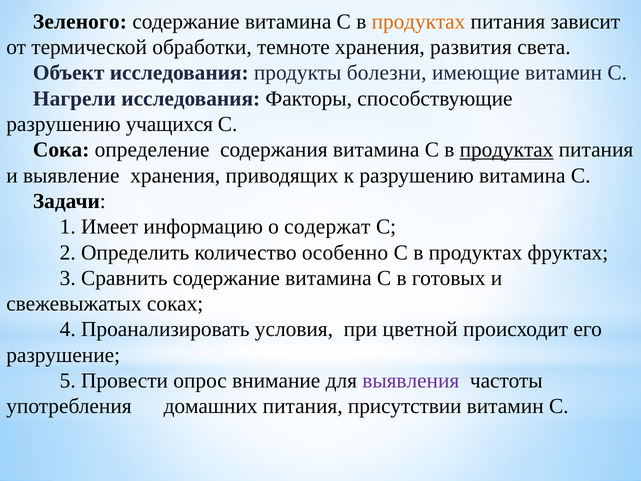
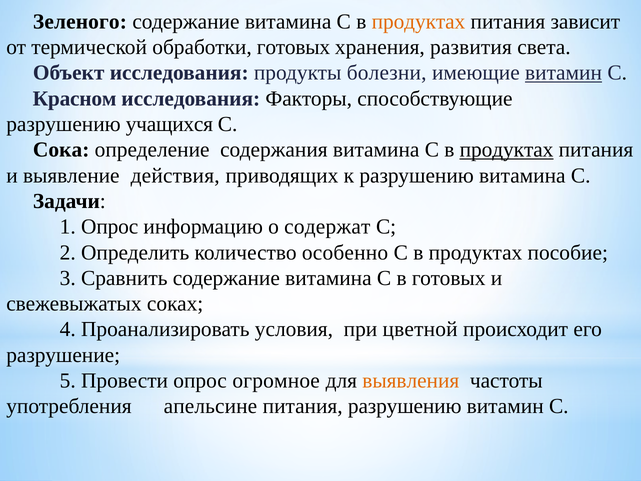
обработки темноте: темноте -> готовых
витамин at (564, 73) underline: none -> present
Нагрели: Нагрели -> Красном
выявление хранения: хранения -> действия
1 Имеет: Имеет -> Опрос
фруктах: фруктах -> пособие
внимание: внимание -> огромное
выявления colour: purple -> orange
домашних: домашних -> апельсине
питания присутствии: присутствии -> разрушению
